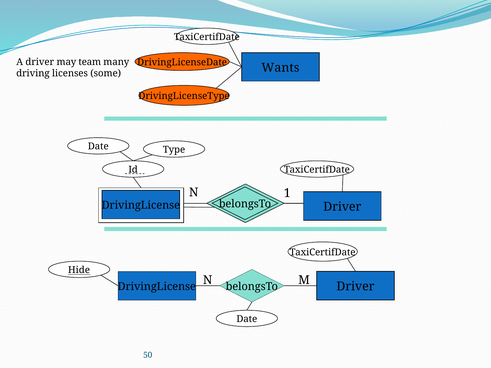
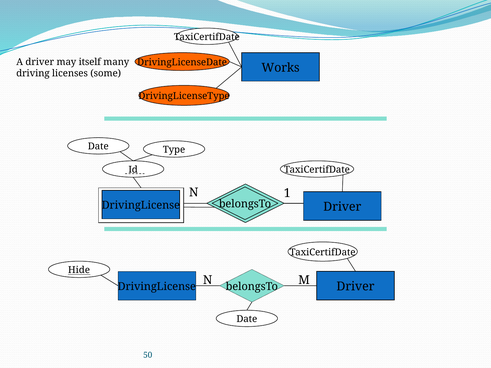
team: team -> itself
Wants: Wants -> Works
